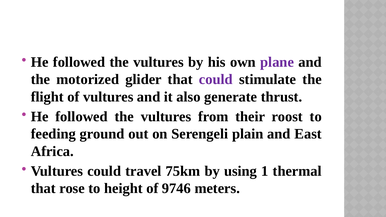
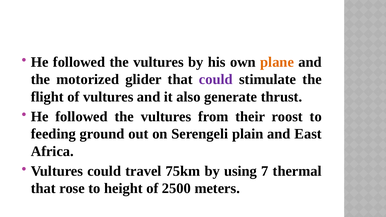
plane colour: purple -> orange
1: 1 -> 7
9746: 9746 -> 2500
